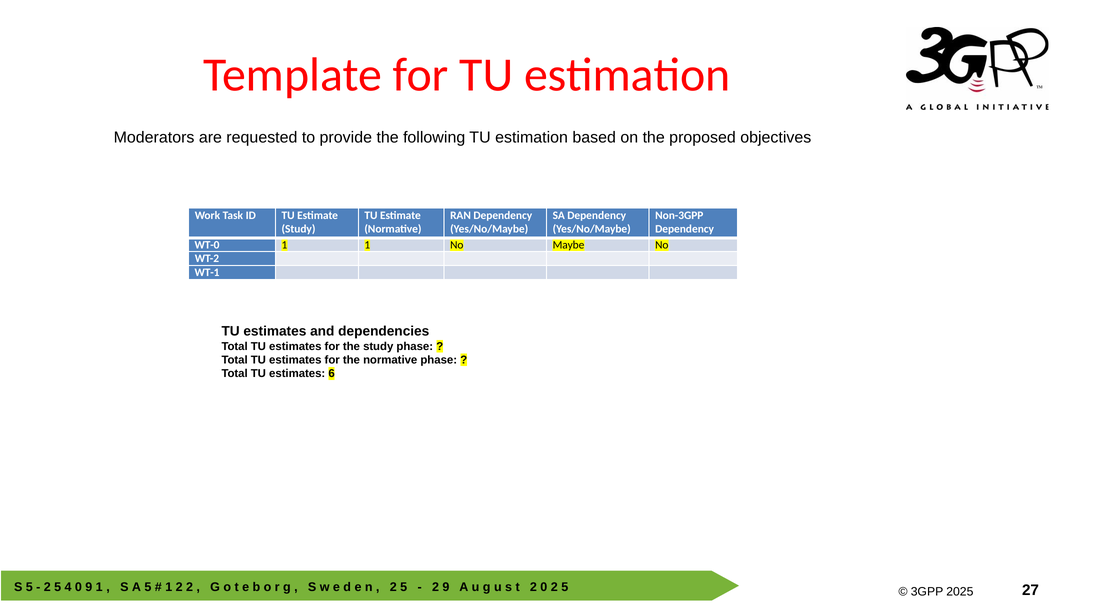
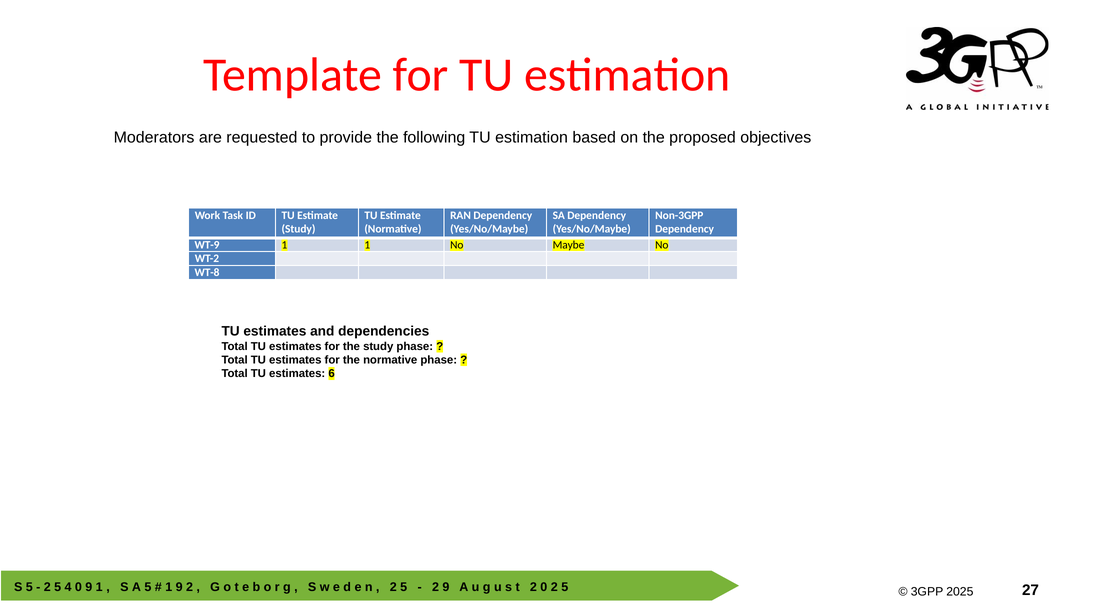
WT-0: WT-0 -> WT-9
WT-1: WT-1 -> WT-8
1 2: 2 -> 9
